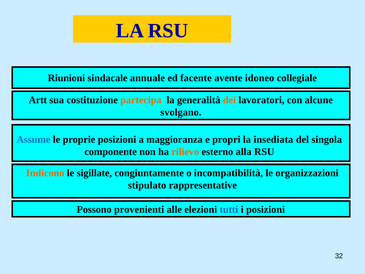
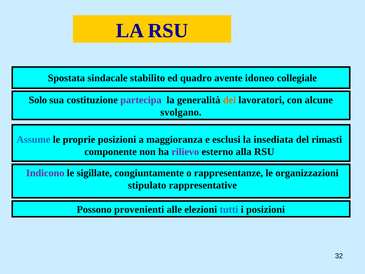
Riunioni: Riunioni -> Spostata
annuale: annuale -> stabilito
facente: facente -> quadro
Artt: Artt -> Solo
partecipa colour: orange -> purple
propri: propri -> esclusi
singola: singola -> rimasti
rilievo colour: orange -> purple
Indicono colour: orange -> purple
incompatibilità: incompatibilità -> rappresentanze
